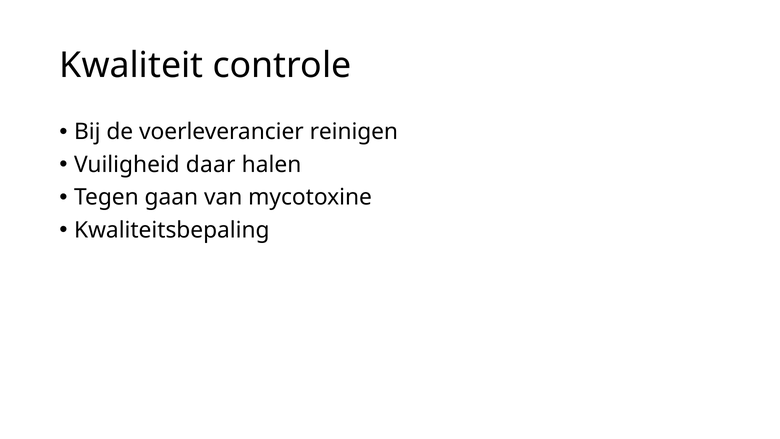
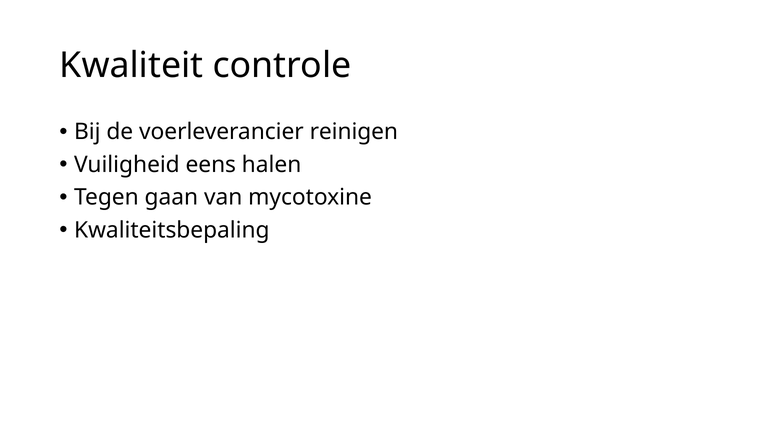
daar: daar -> eens
